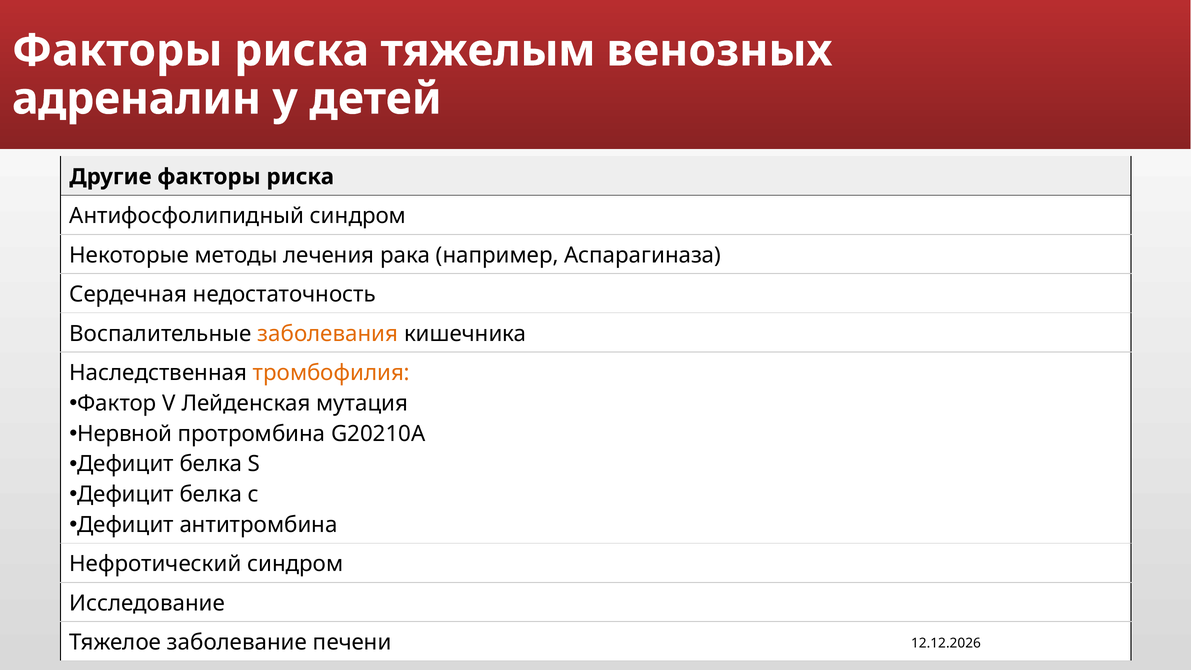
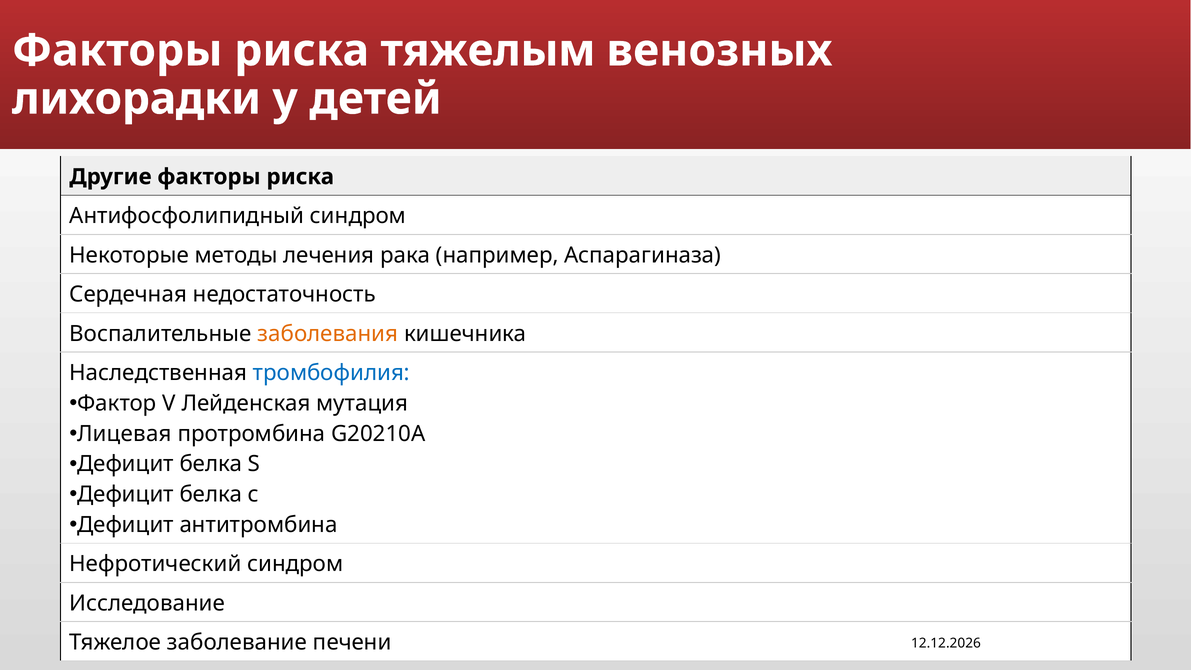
адреналин: адреналин -> лихорадки
тромбофилия colour: orange -> blue
Нервной: Нервной -> Лицевая
